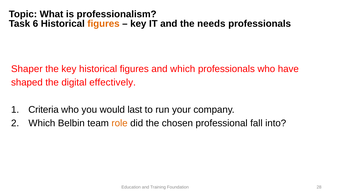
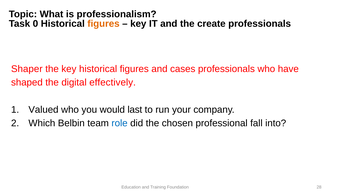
6: 6 -> 0
needs: needs -> create
and which: which -> cases
Criteria: Criteria -> Valued
role colour: orange -> blue
